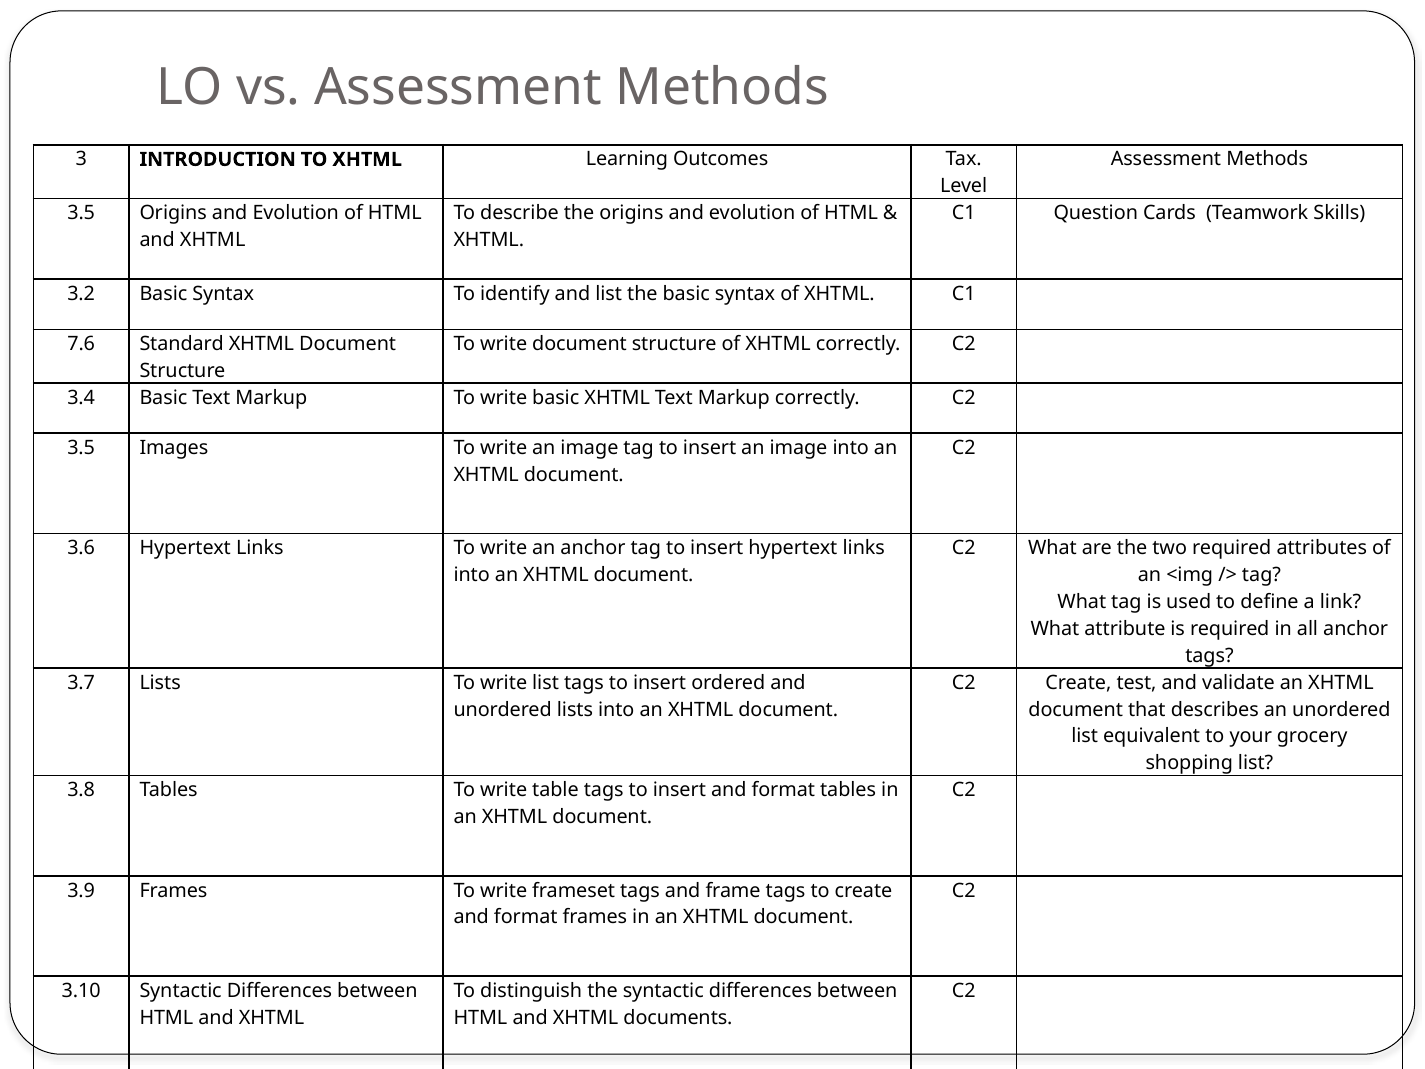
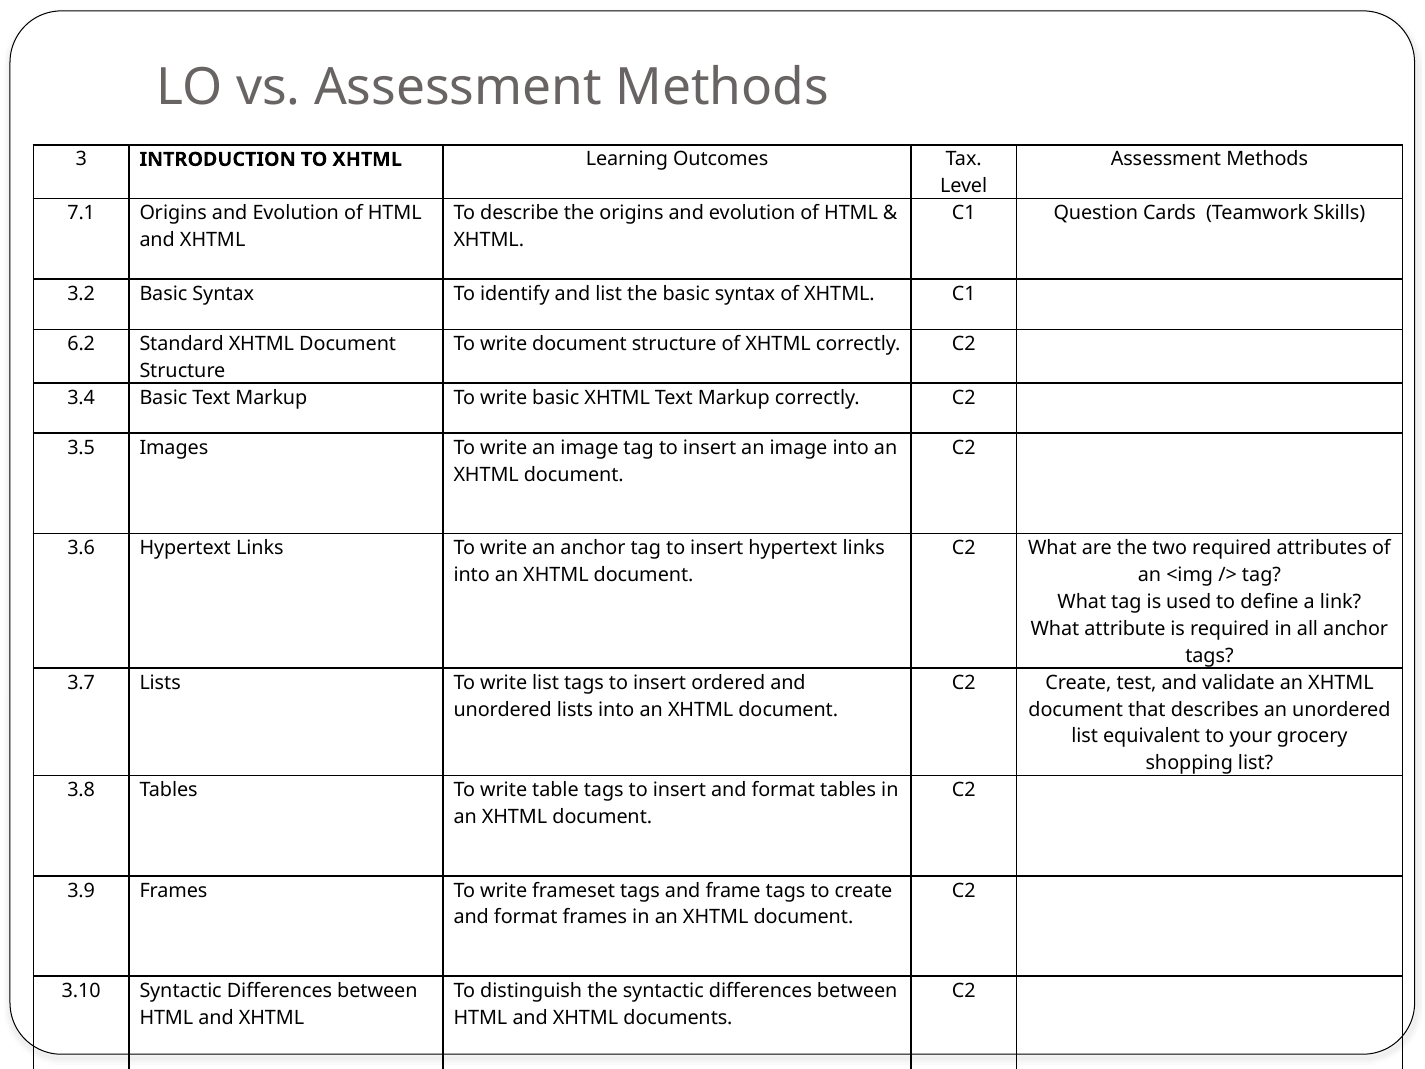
3.5 at (81, 213): 3.5 -> 7.1
7.6: 7.6 -> 6.2
